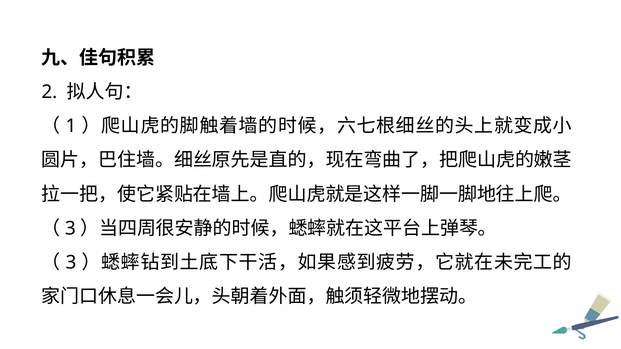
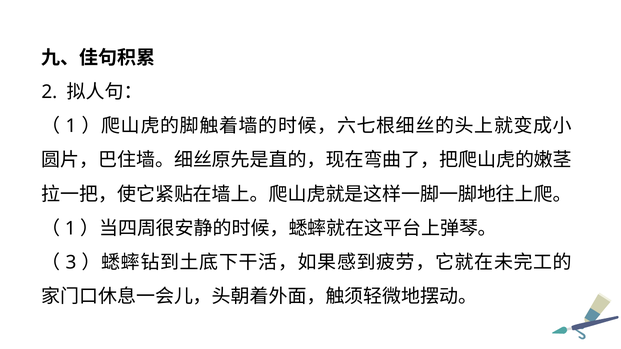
3 at (70, 229): 3 -> 1
